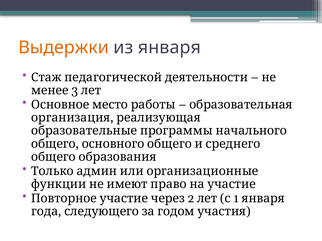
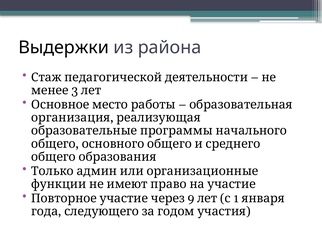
Выдержки colour: orange -> black
из января: января -> района
2: 2 -> 9
